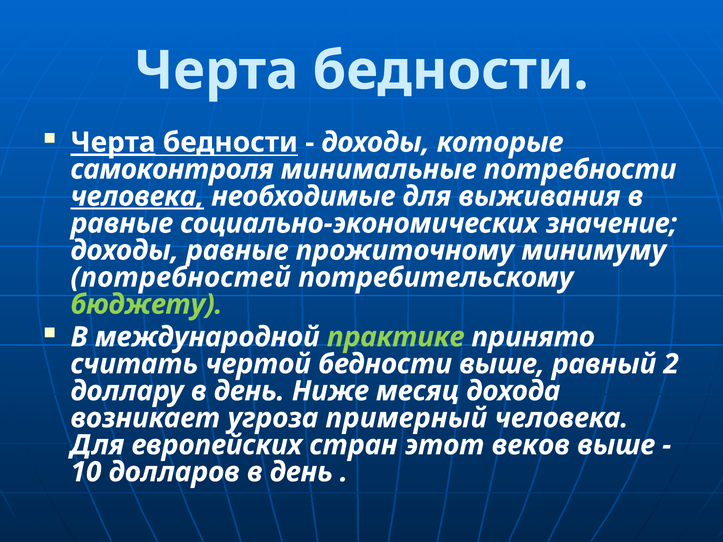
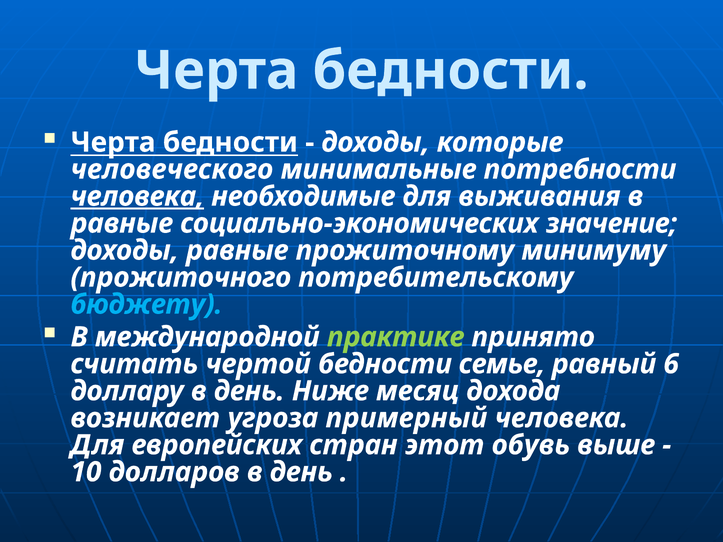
Черта at (113, 142) underline: present -> none
самоконтроля: самоконтроля -> человеческого
потребностей: потребностей -> прожиточного
бюджету colour: light green -> light blue
бедности выше: выше -> семье
2: 2 -> 6
веков: веков -> обувь
